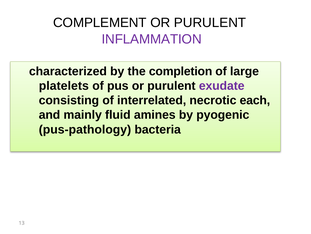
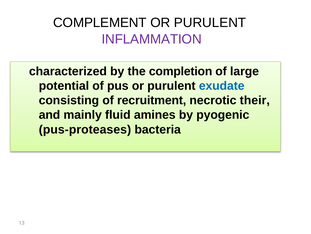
platelets: platelets -> potential
exudate colour: purple -> blue
interrelated: interrelated -> recruitment
each: each -> their
pus-pathology: pus-pathology -> pus-proteases
